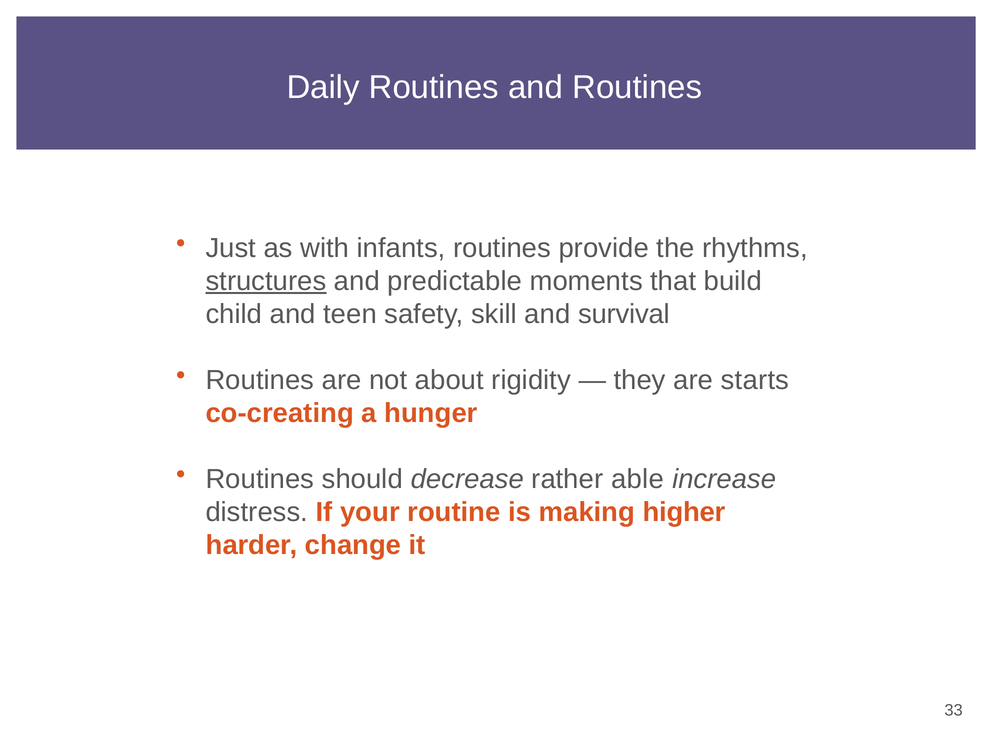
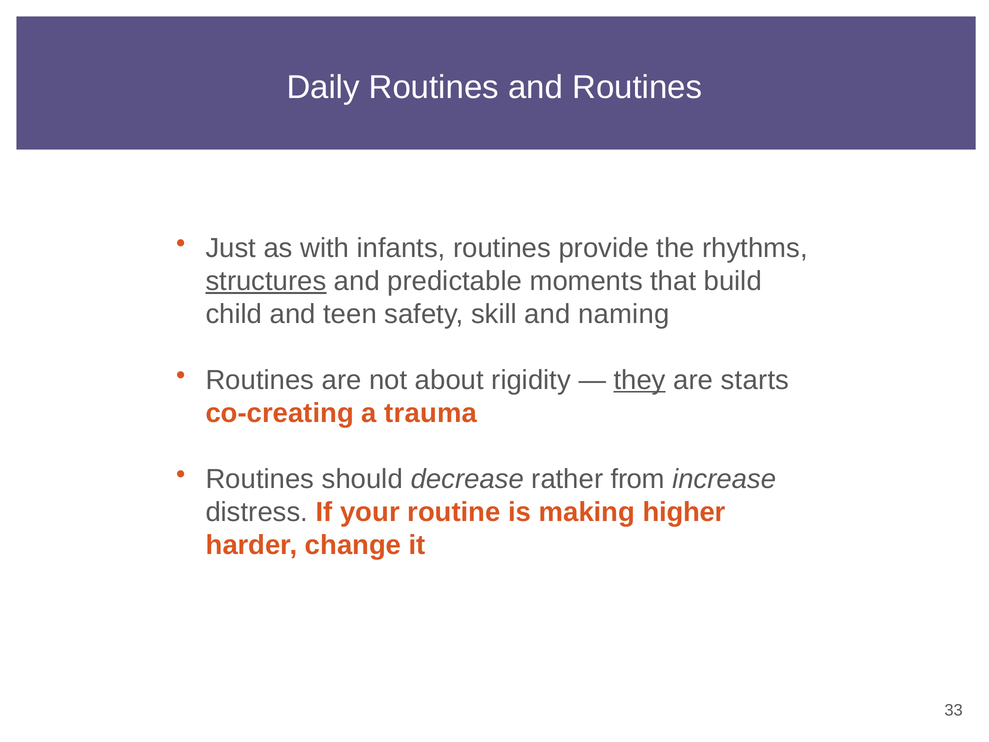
survival: survival -> naming
they underline: none -> present
hunger: hunger -> trauma
able: able -> from
